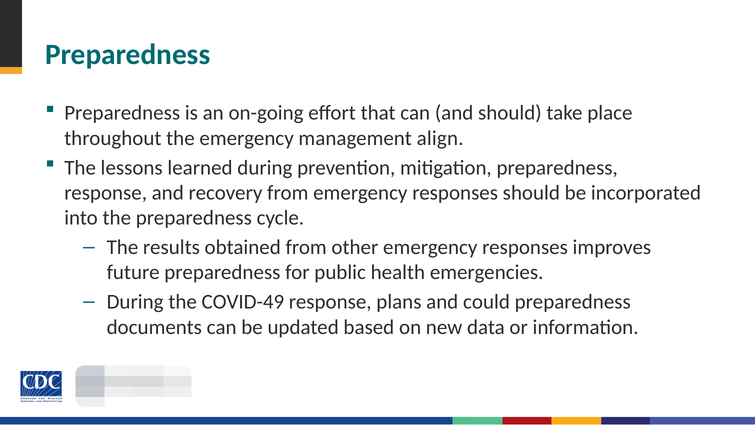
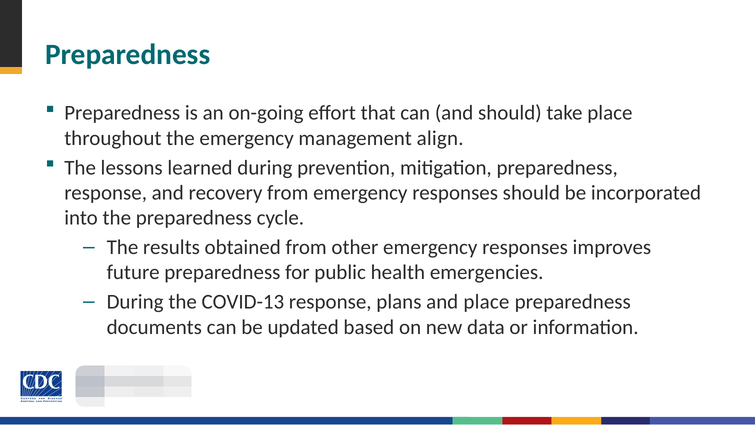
COVID-49: COVID-49 -> COVID-13
and could: could -> place
